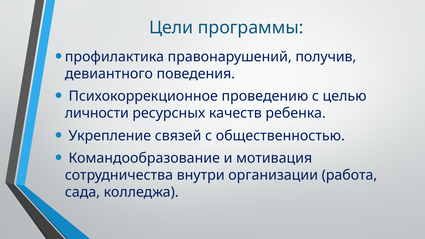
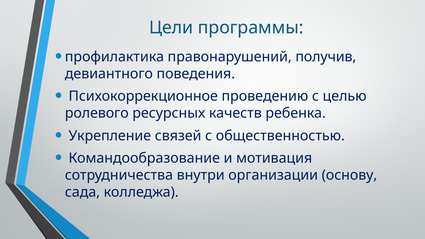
личности: личности -> ролевого
работа: работа -> основу
